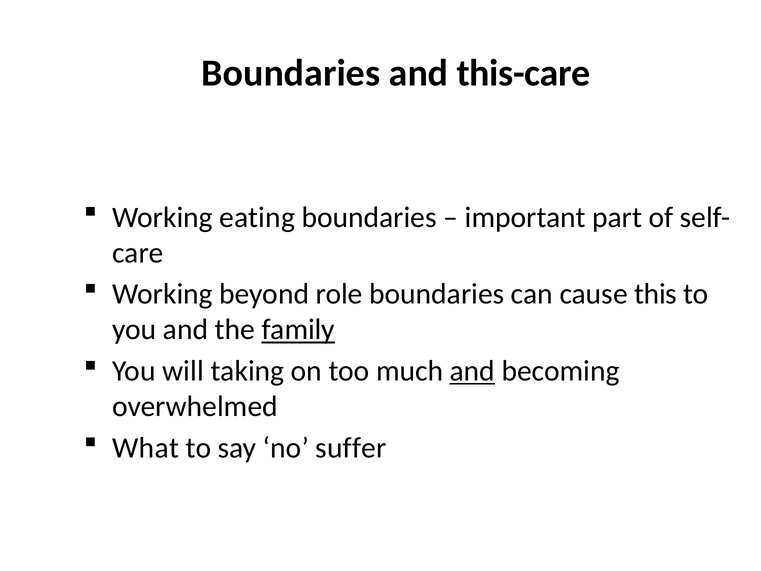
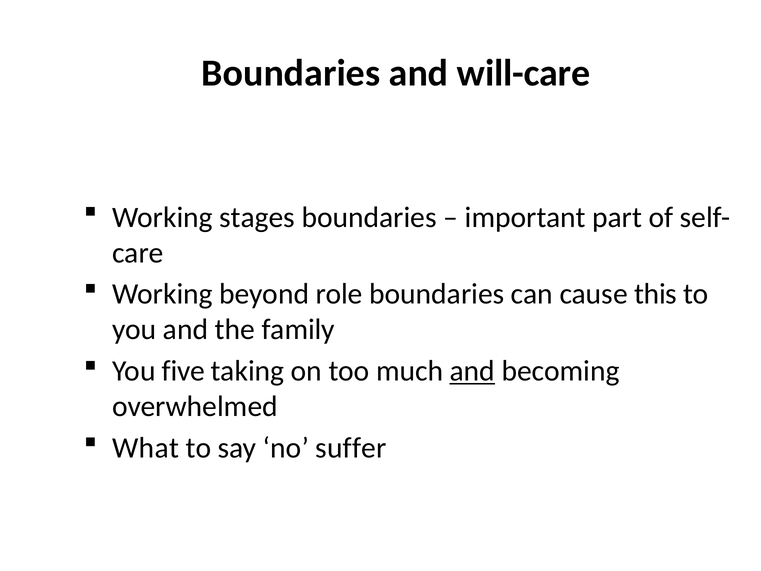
this-care: this-care -> will-care
eating: eating -> stages
family underline: present -> none
will: will -> five
